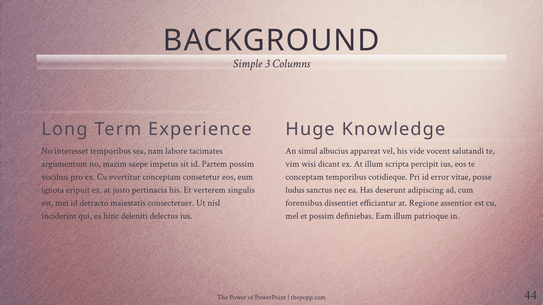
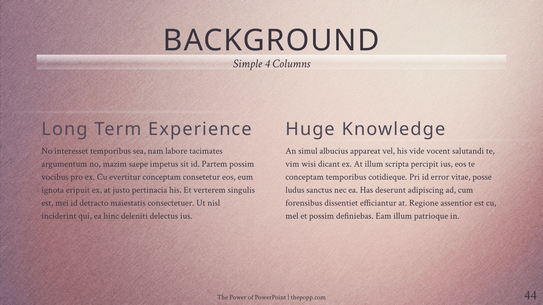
3: 3 -> 4
